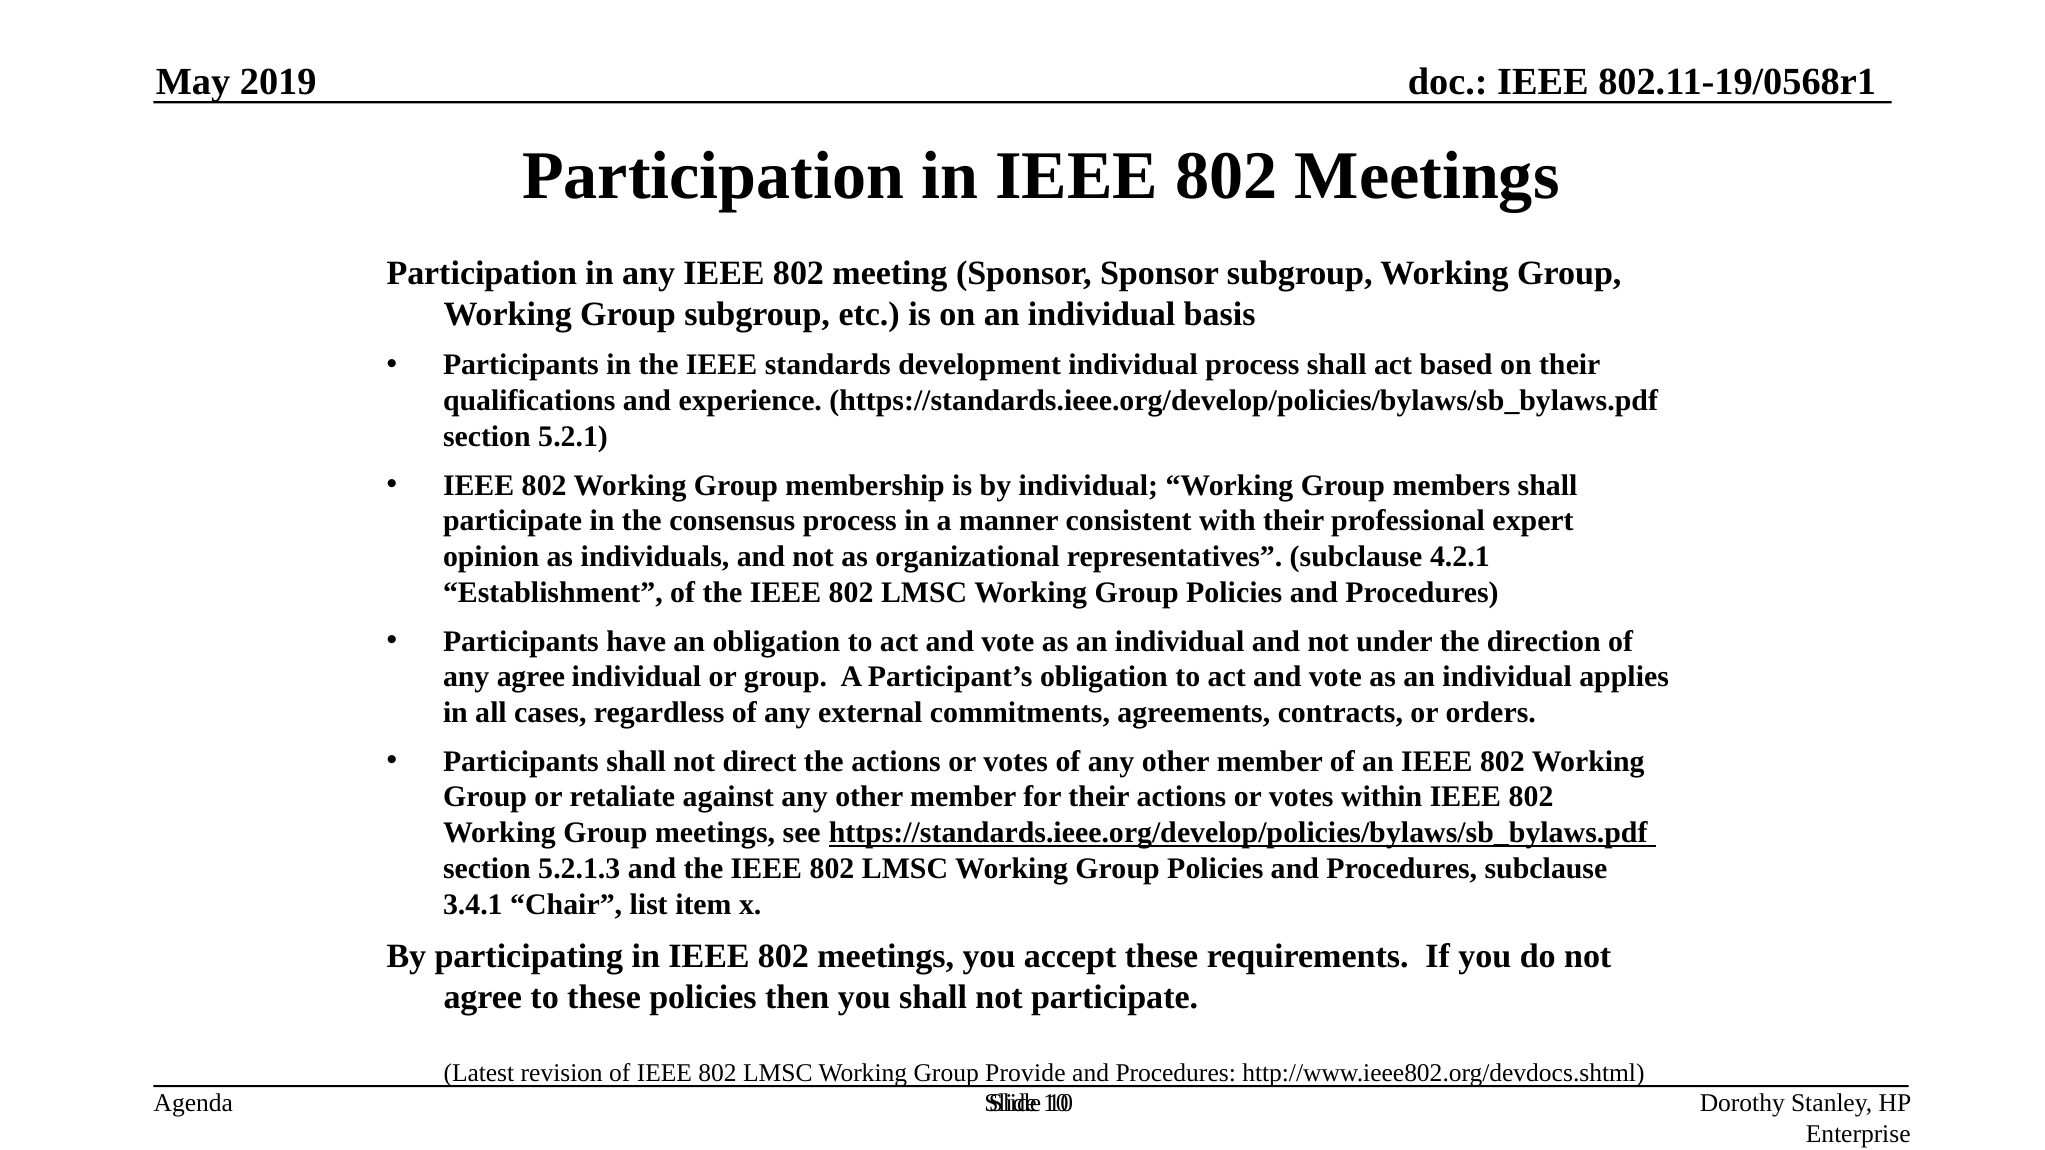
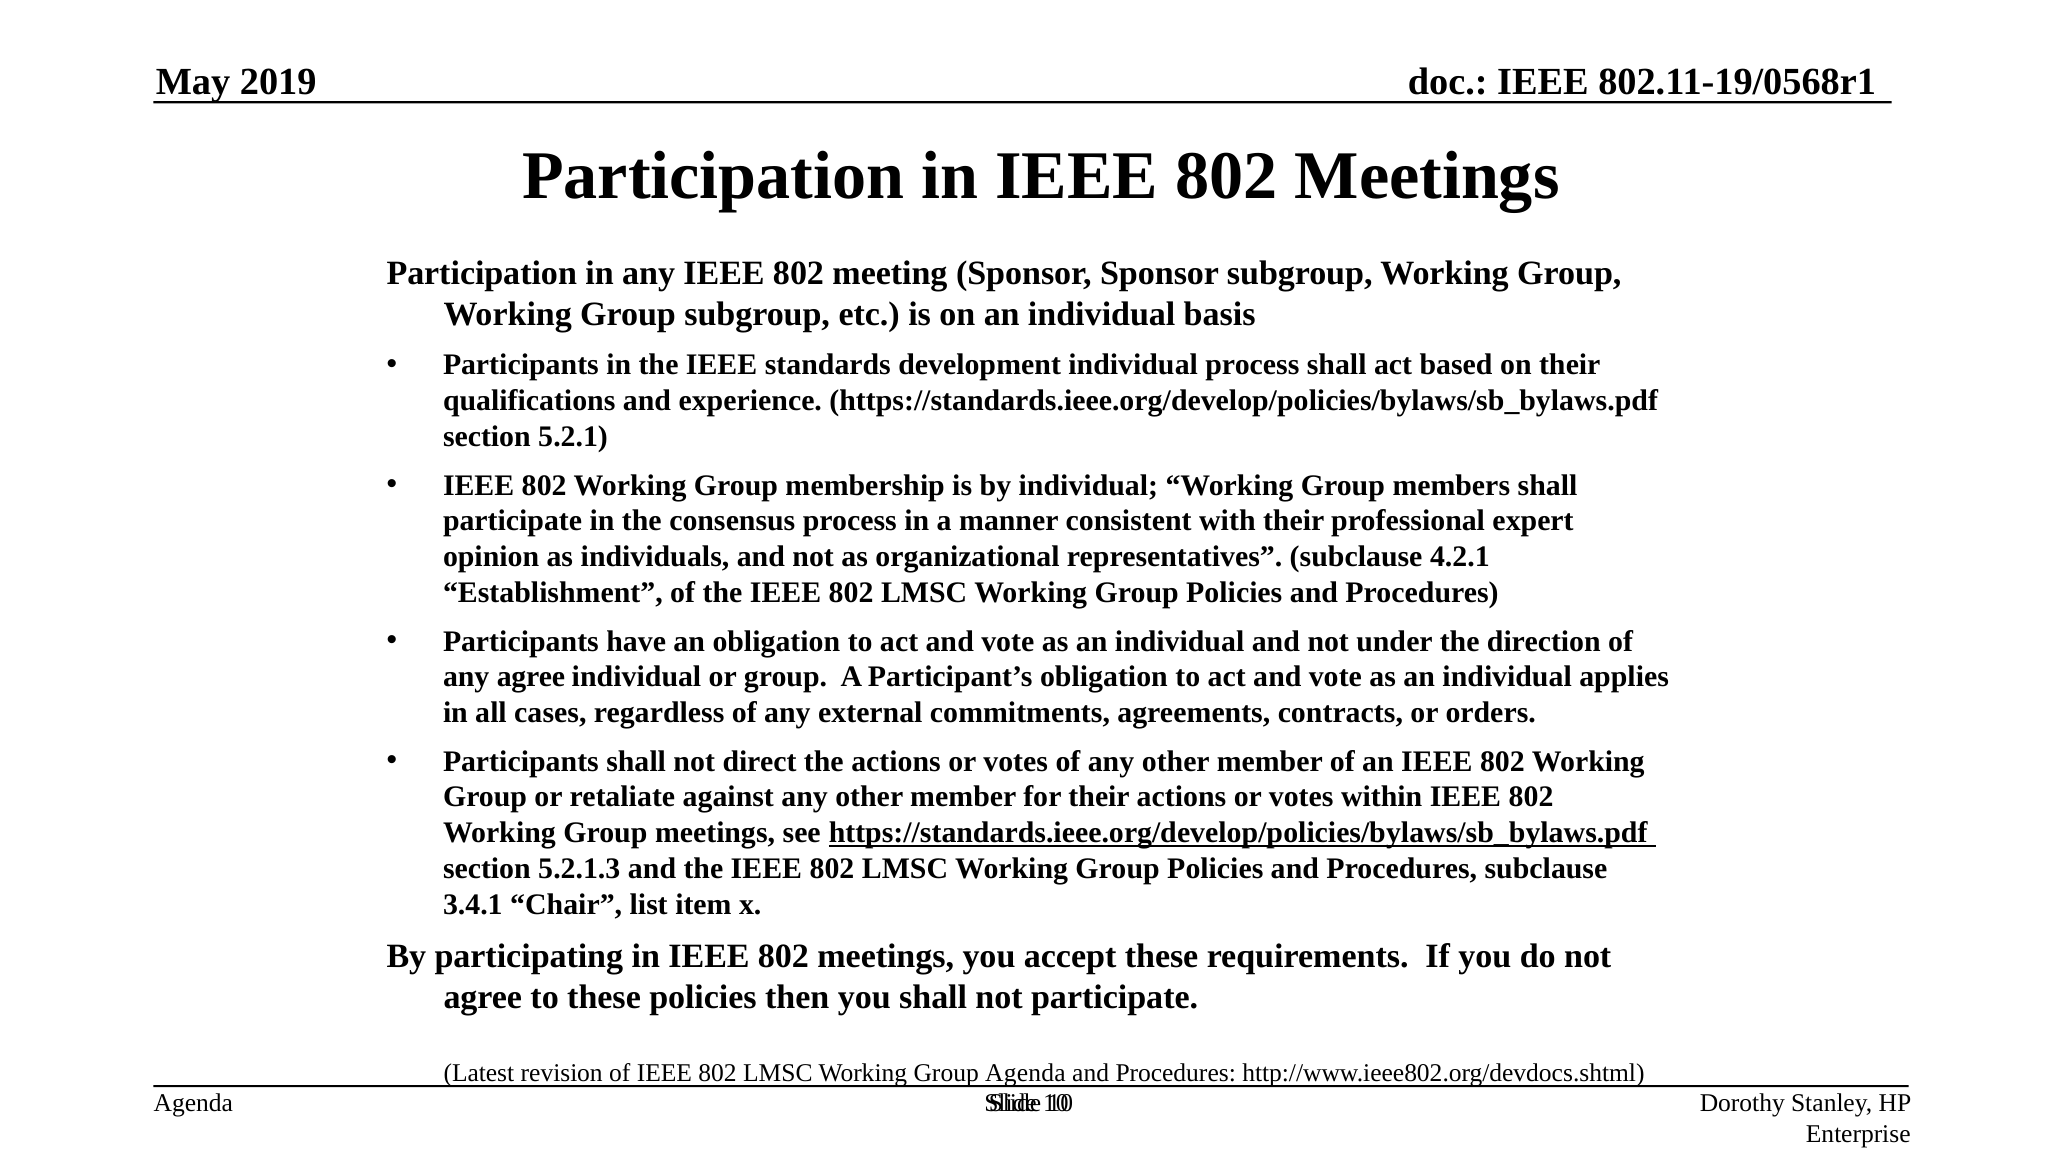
Group Provide: Provide -> Agenda
